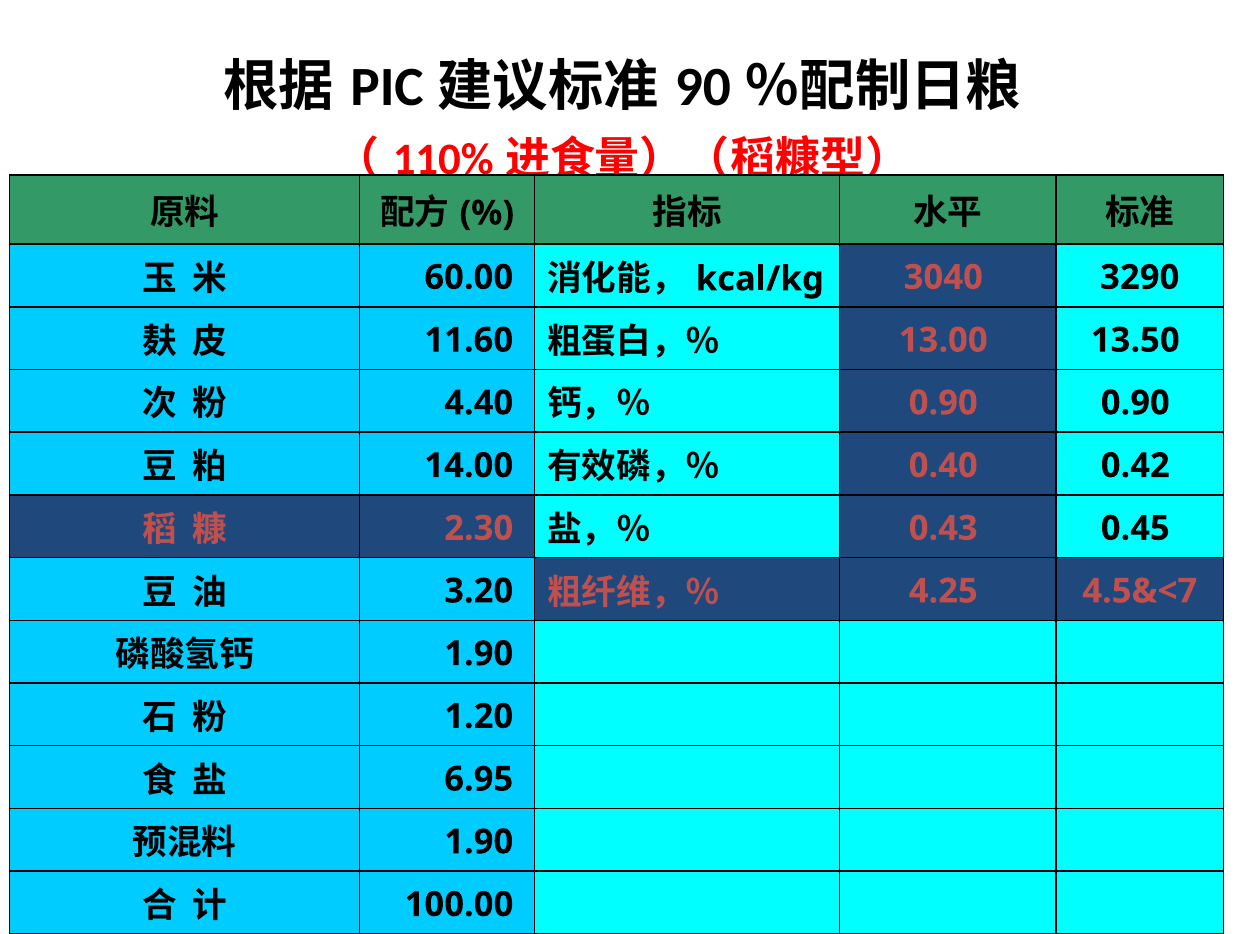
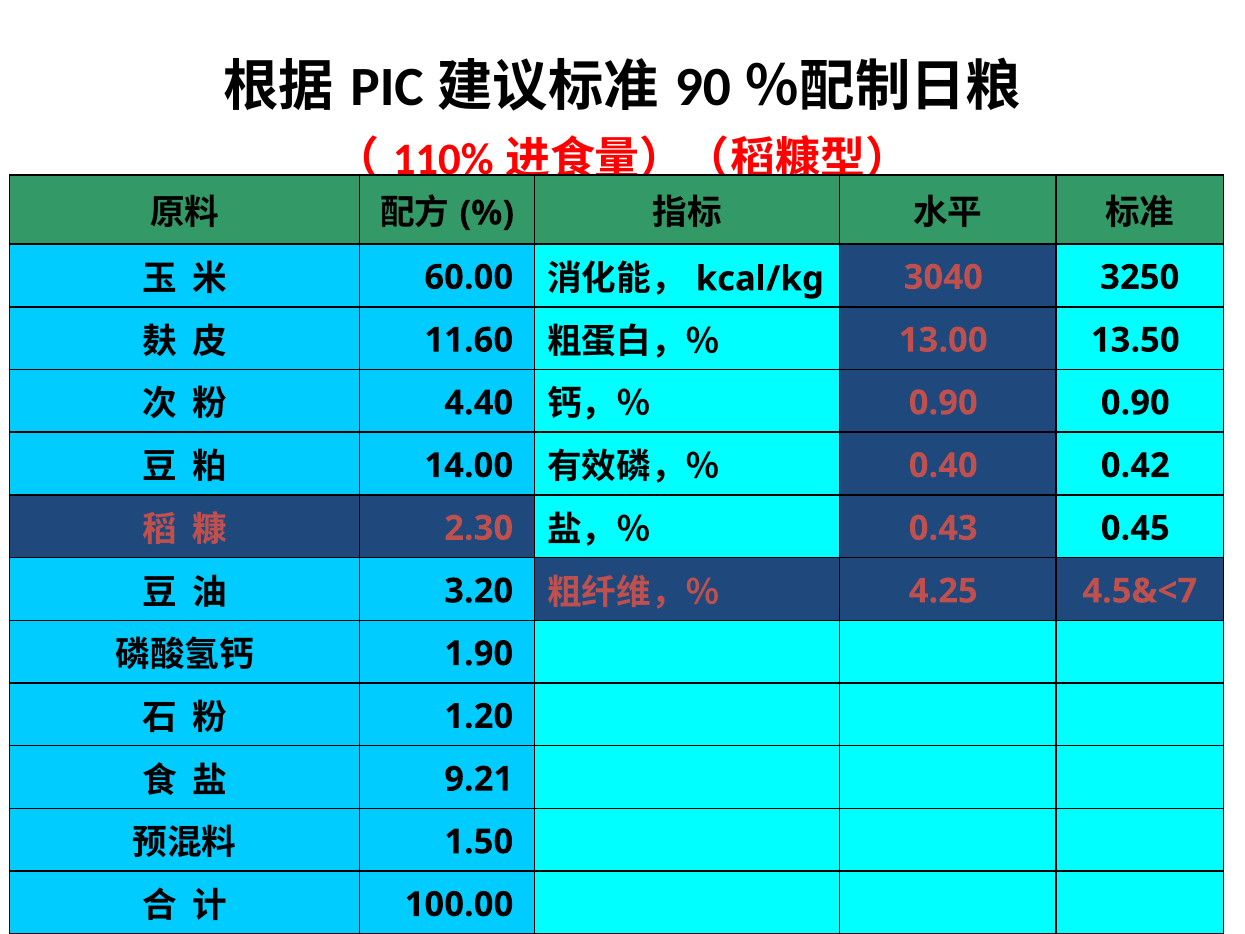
3290: 3290 -> 3250
6.95: 6.95 -> 9.21
1.90 at (479, 842): 1.90 -> 1.50
